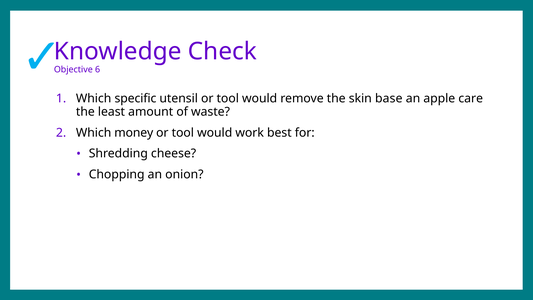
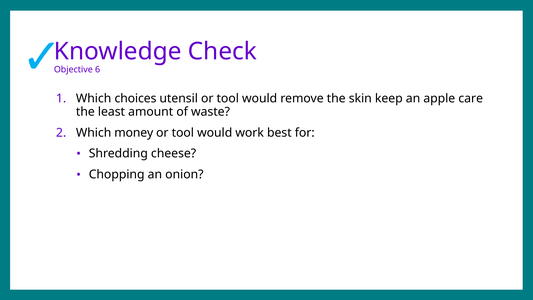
specific: specific -> choices
base: base -> keep
